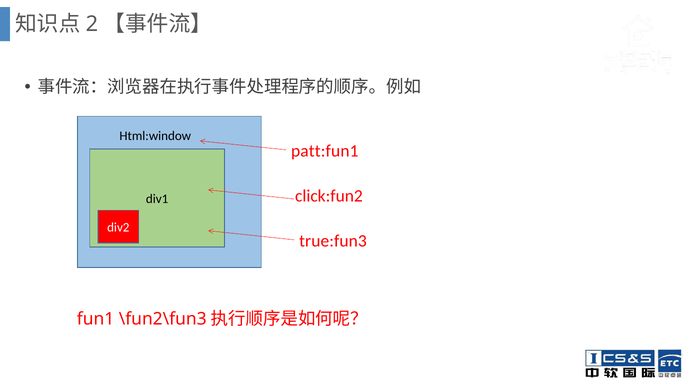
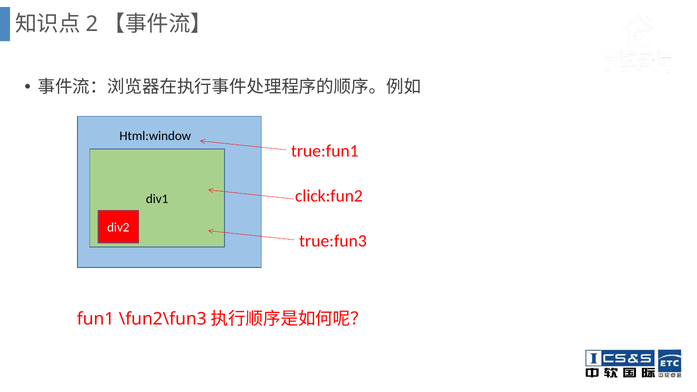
patt:fun1: patt:fun1 -> true:fun1
